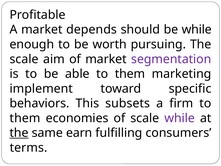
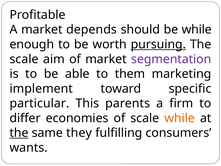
pursuing underline: none -> present
behaviors: behaviors -> particular
subsets: subsets -> parents
them at (25, 118): them -> differ
while at (180, 118) colour: purple -> orange
earn: earn -> they
terms: terms -> wants
